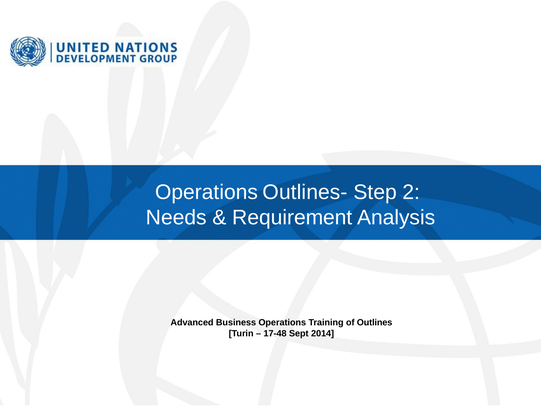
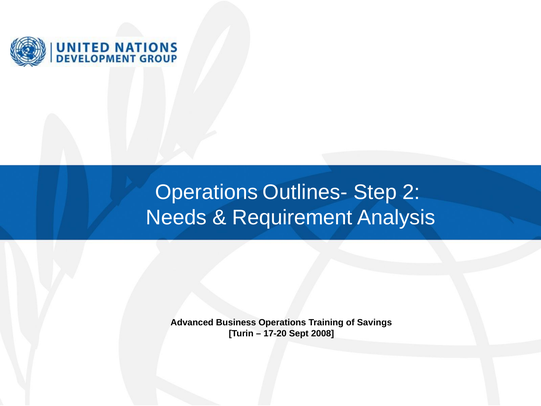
Outlines: Outlines -> Savings
17-48: 17-48 -> 17-20
2014: 2014 -> 2008
